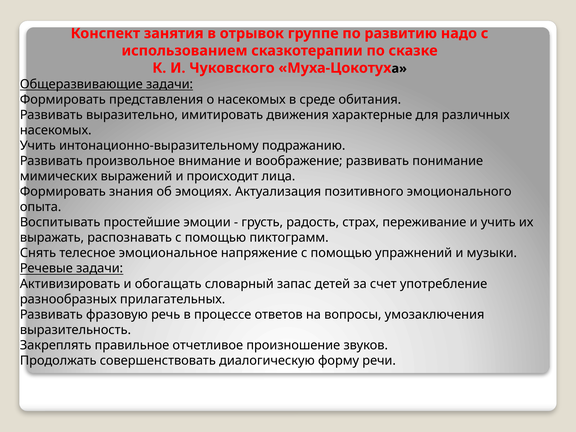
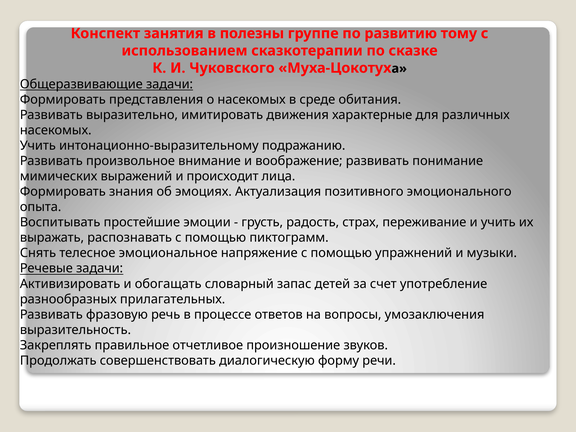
отрывок: отрывок -> полезны
надо: надо -> тому
